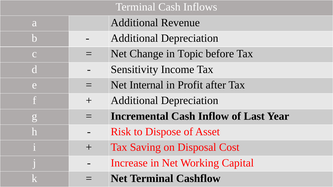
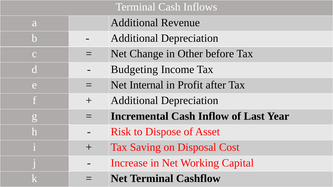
Topic: Topic -> Other
Sensitivity: Sensitivity -> Budgeting
